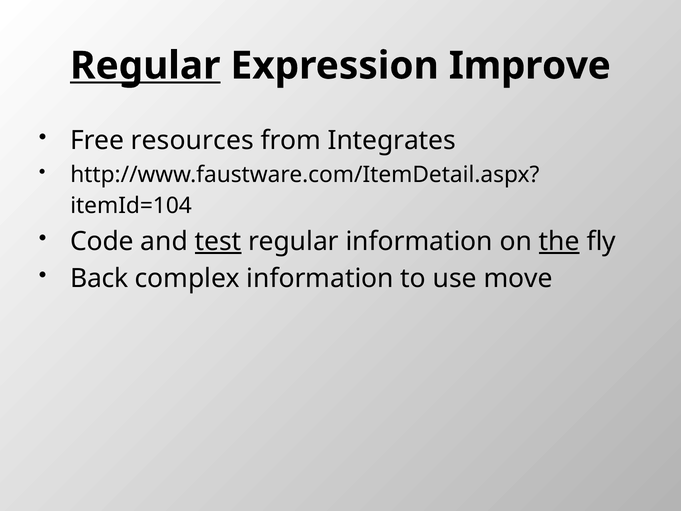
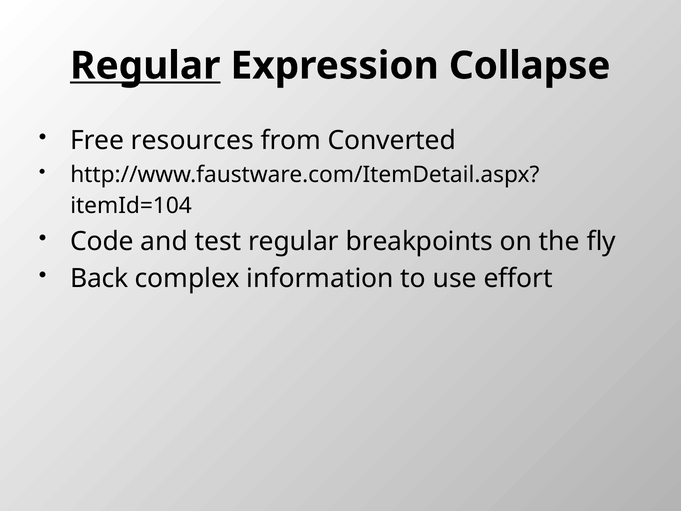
Improve: Improve -> Collapse
Integrates: Integrates -> Converted
test underline: present -> none
regular information: information -> breakpoints
the underline: present -> none
move: move -> effort
